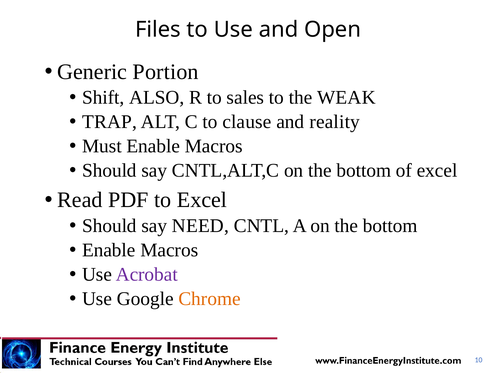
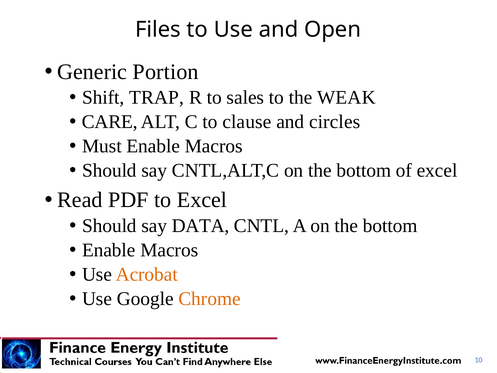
ALSO: ALSO -> TRAP
TRAP: TRAP -> CARE
reality: reality -> circles
NEED: NEED -> DATA
Acrobat colour: purple -> orange
